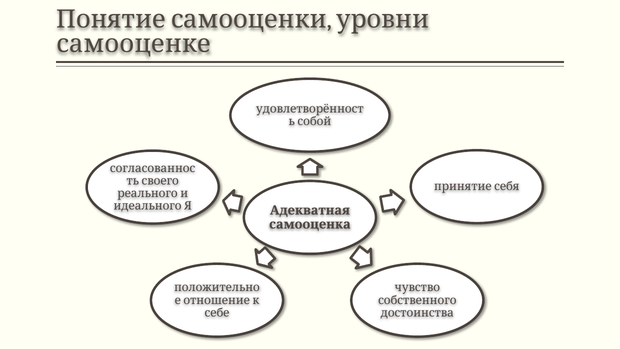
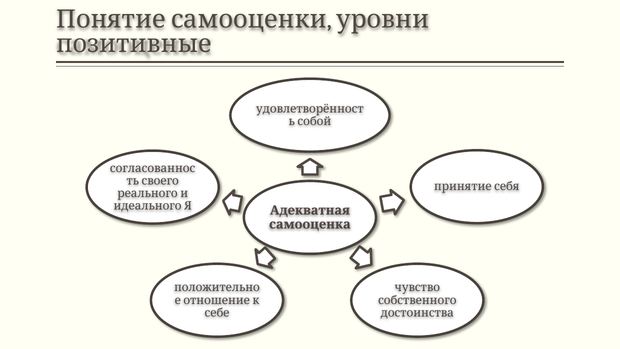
самооценке: самооценке -> позитивные
